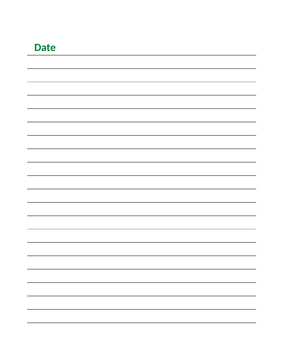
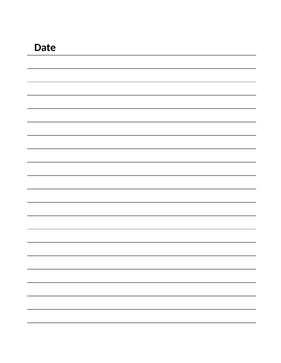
Date colour: green -> black
